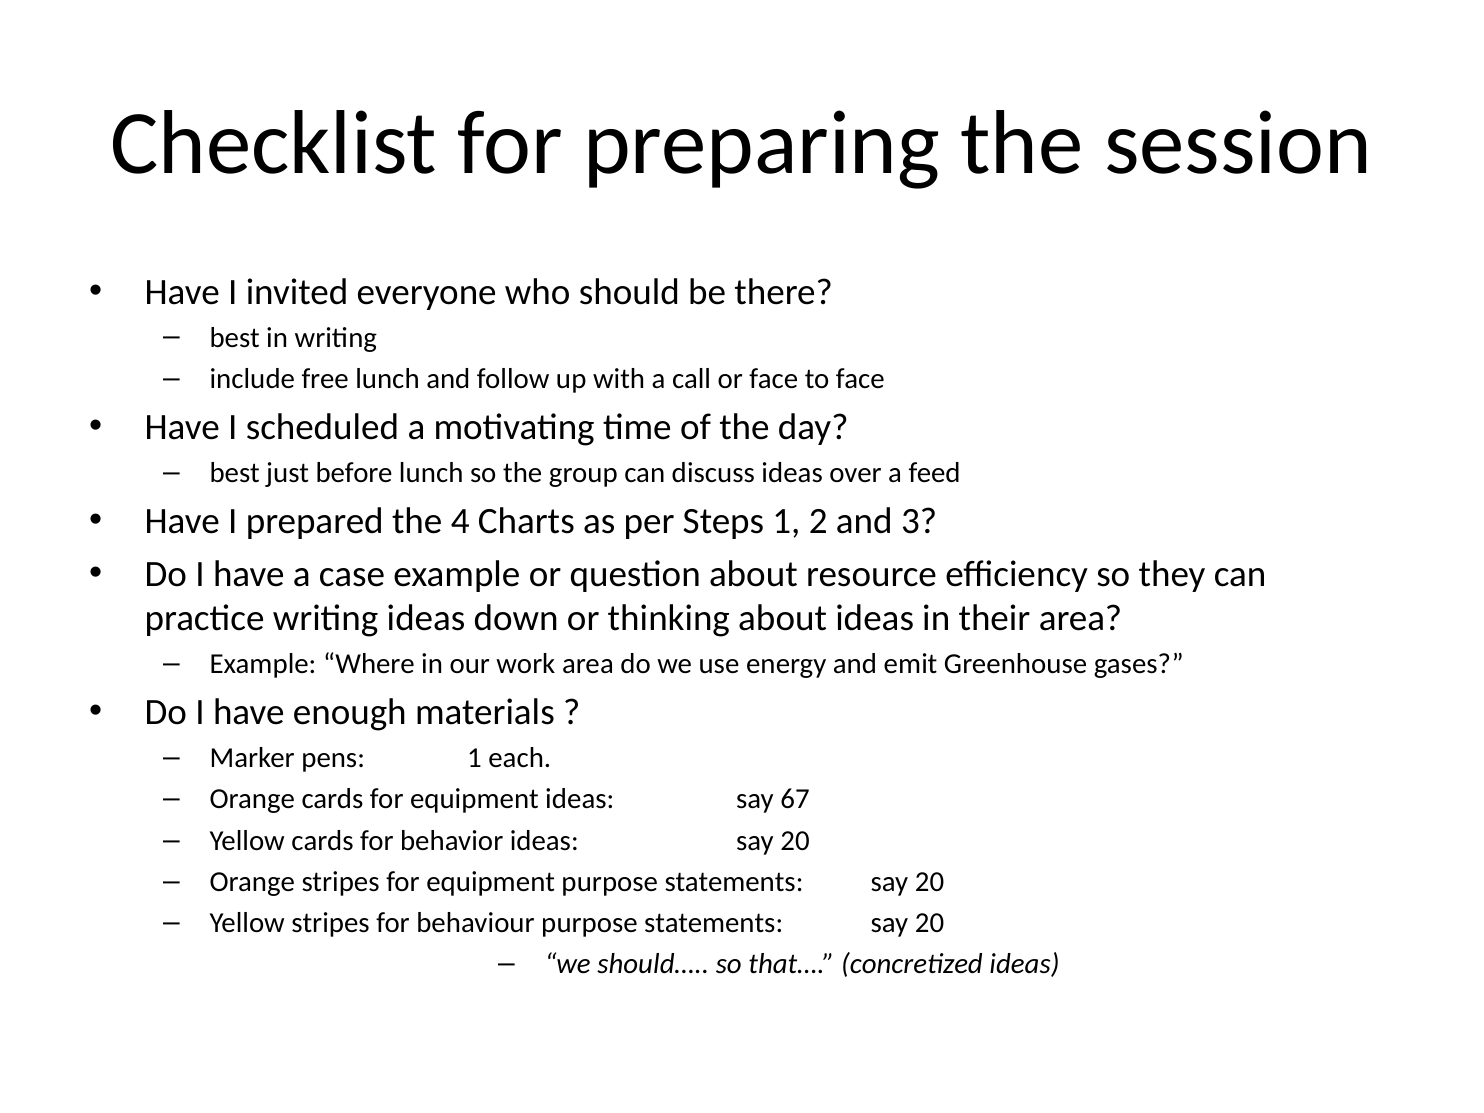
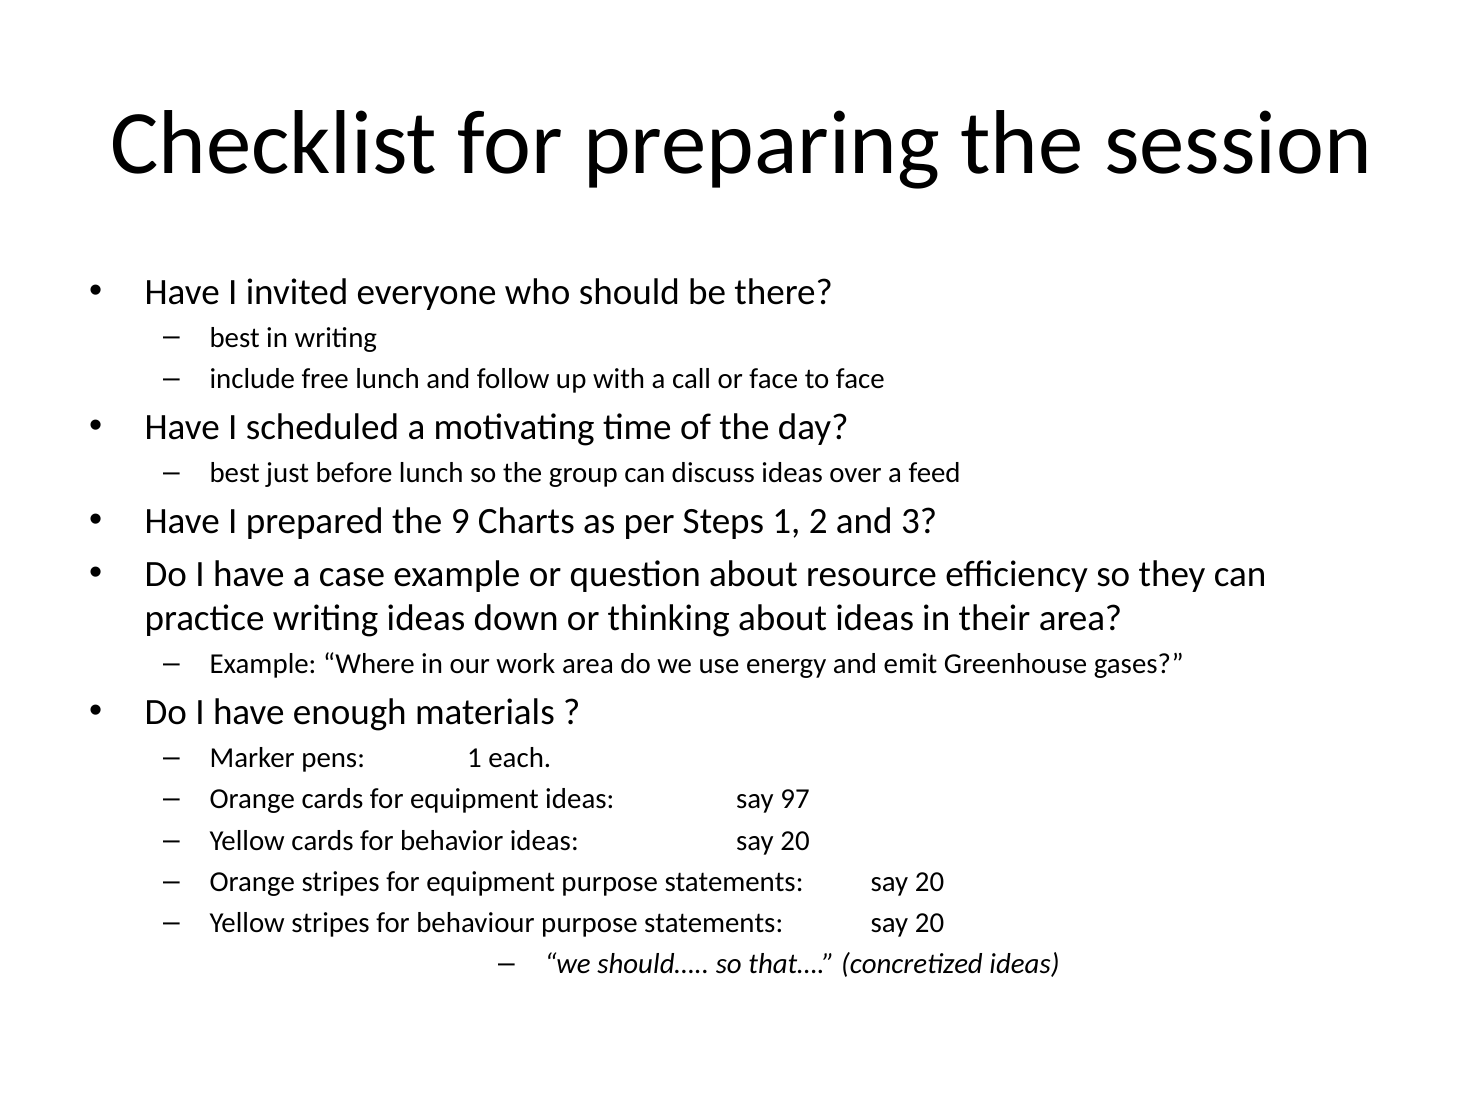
4: 4 -> 9
67: 67 -> 97
